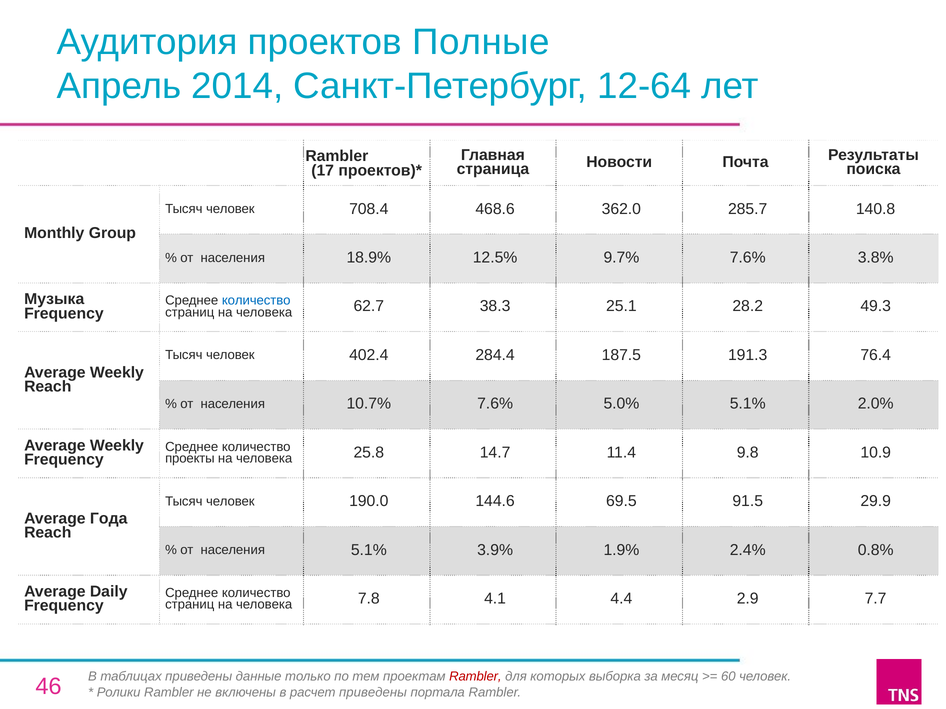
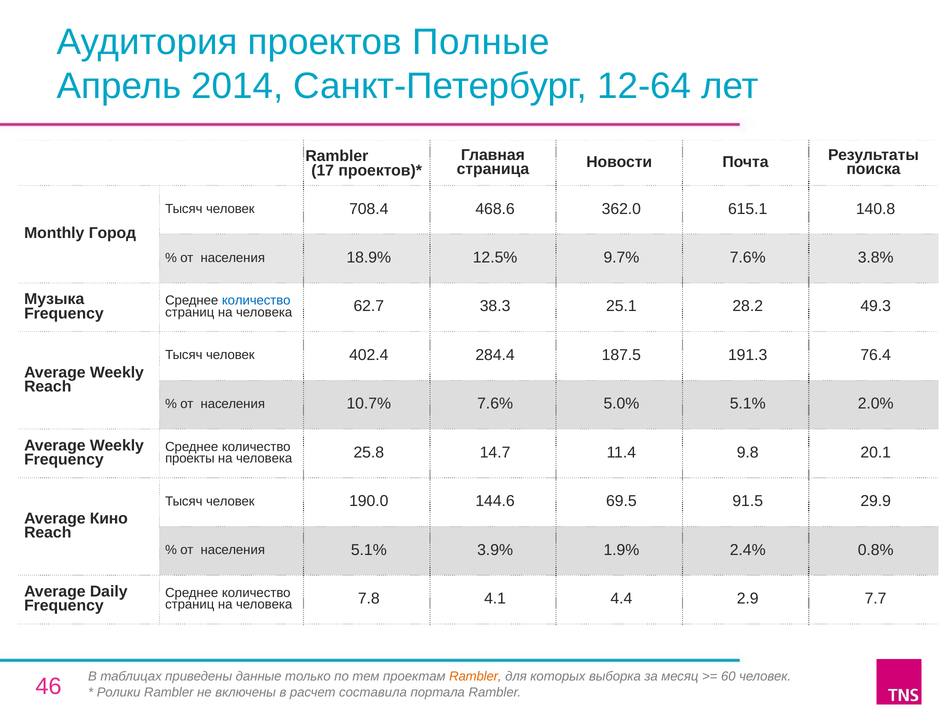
285.7: 285.7 -> 615.1
Group: Group -> Город
10.9: 10.9 -> 20.1
Года: Года -> Кино
Rambler at (475, 677) colour: red -> orange
расчет приведены: приведены -> составила
